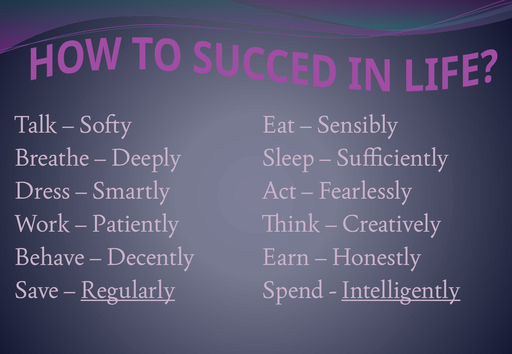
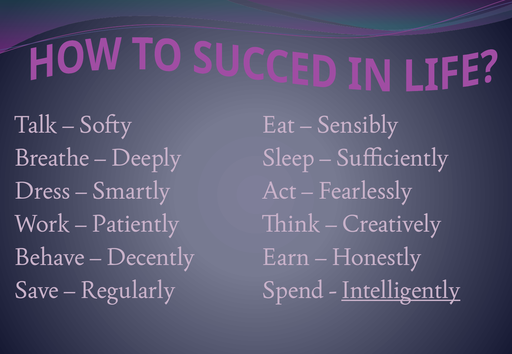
Regularly underline: present -> none
